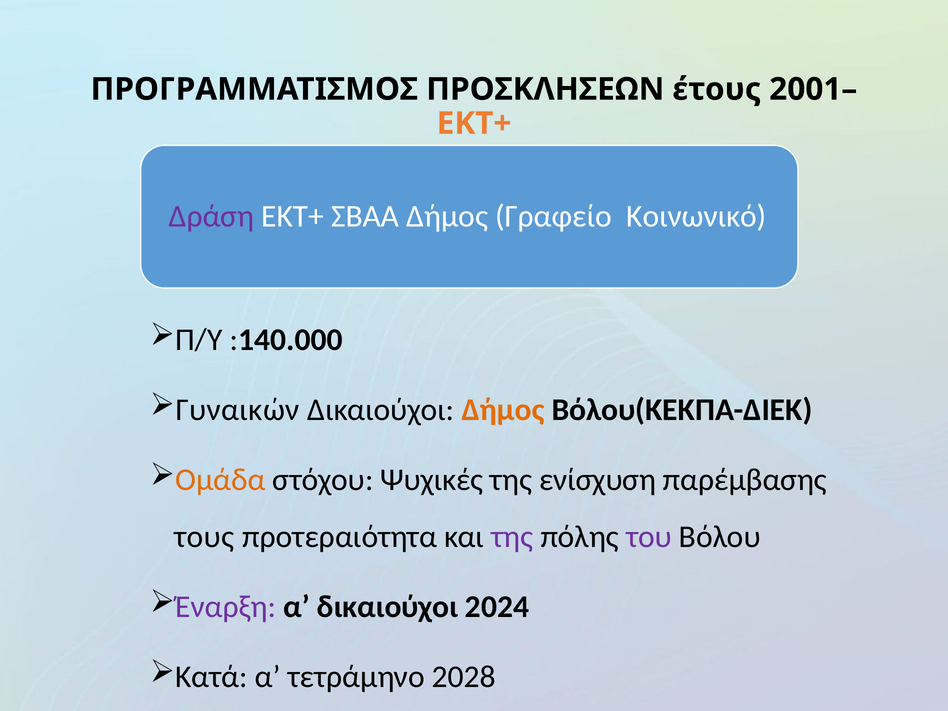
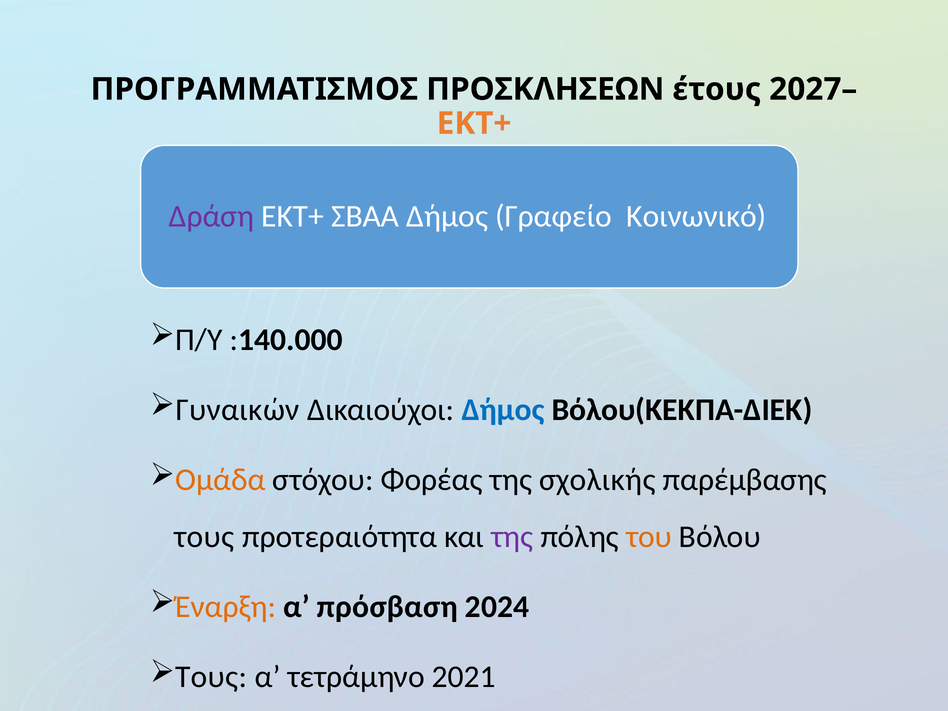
2001–: 2001– -> 2027–
Δήμος at (503, 410) colour: orange -> blue
Ψυχικές: Ψυχικές -> Φορέας
ενίσχυση: ενίσχυση -> σχολικής
του colour: purple -> orange
Έναρξη colour: purple -> orange
α δικαιούχοι: δικαιούχοι -> πρόσβαση
Κατά at (211, 677): Κατά -> Τους
2028: 2028 -> 2021
